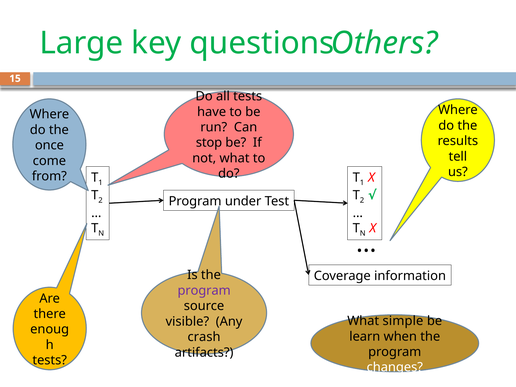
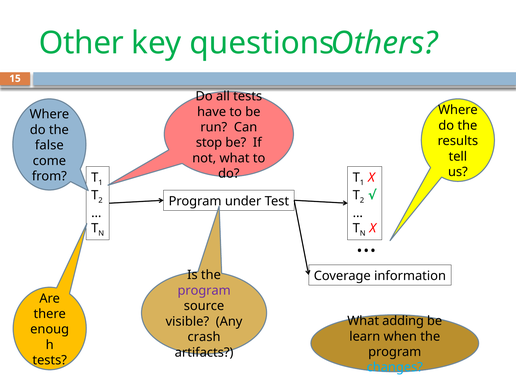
Large: Large -> Other
once: once -> false
simple: simple -> adding
changes colour: white -> light blue
